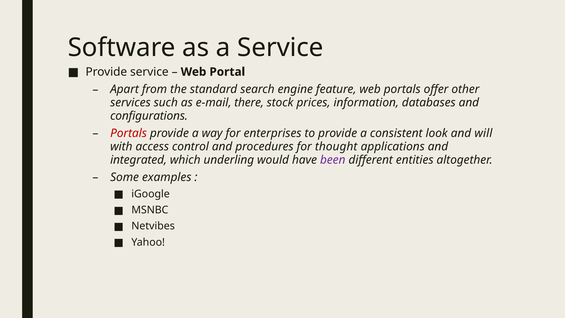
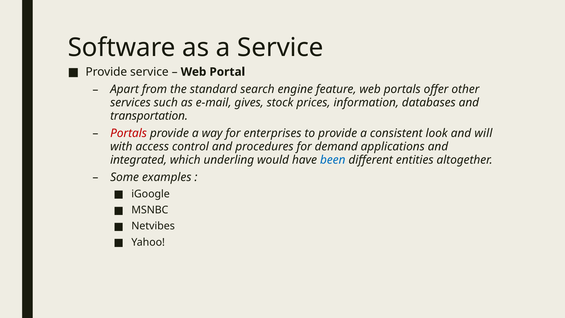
there: there -> gives
configurations: configurations -> transportation
thought: thought -> demand
been colour: purple -> blue
